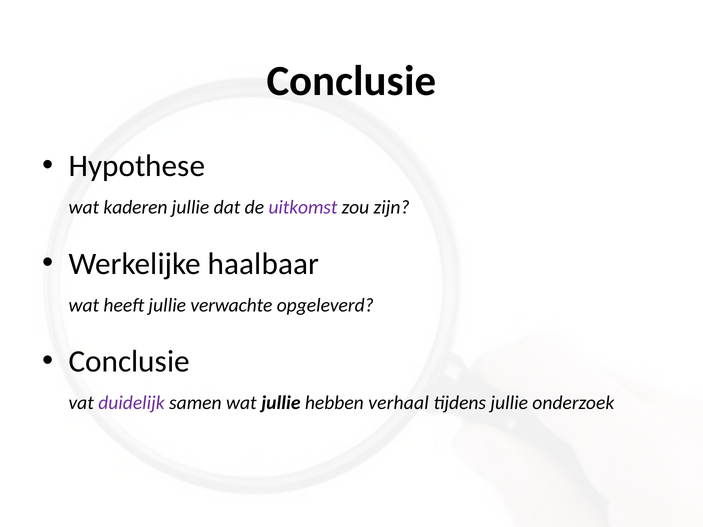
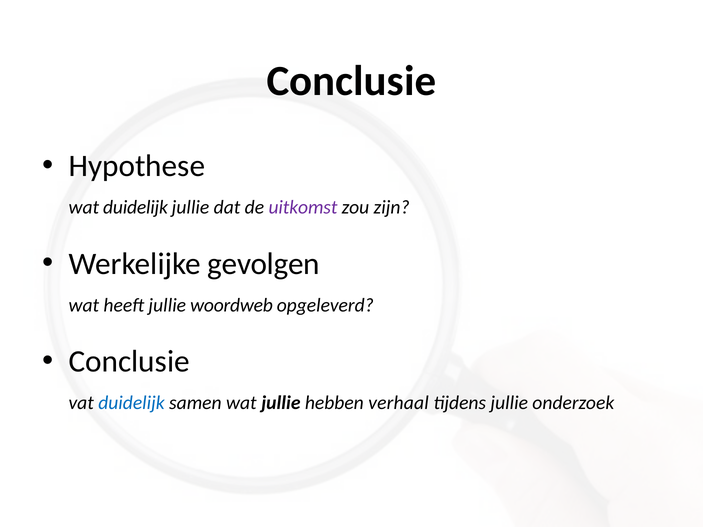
wat kaderen: kaderen -> duidelijk
haalbaar: haalbaar -> gevolgen
verwachte: verwachte -> woordweb
duidelijk at (132, 403) colour: purple -> blue
